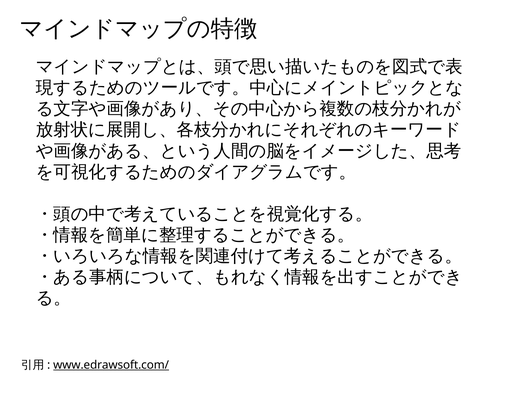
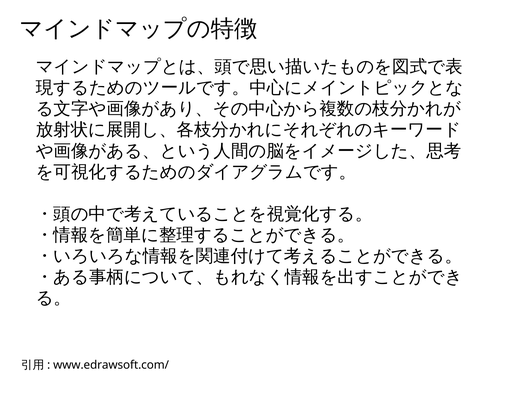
www.edrawsoft.com/ underline: present -> none
